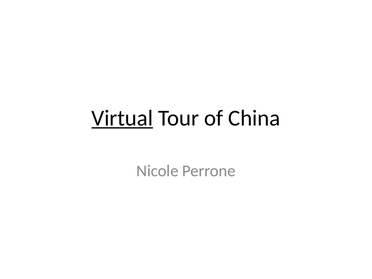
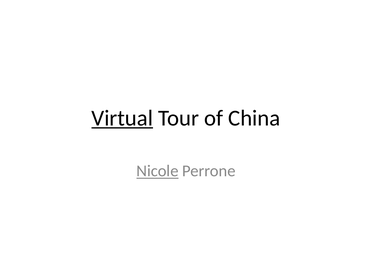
Nicole underline: none -> present
